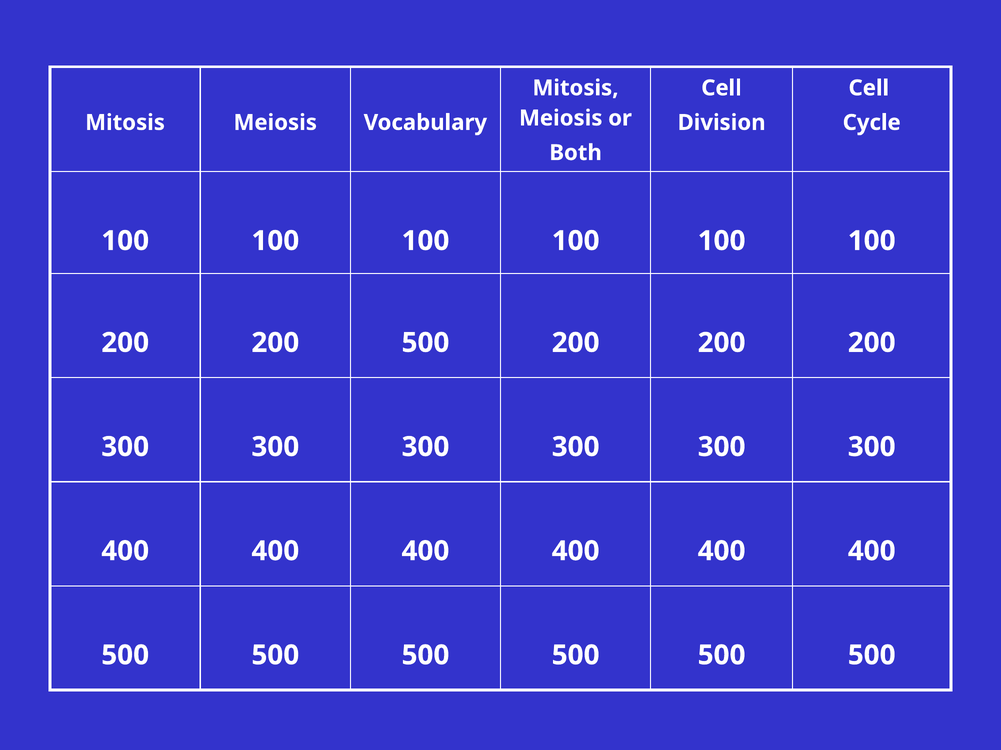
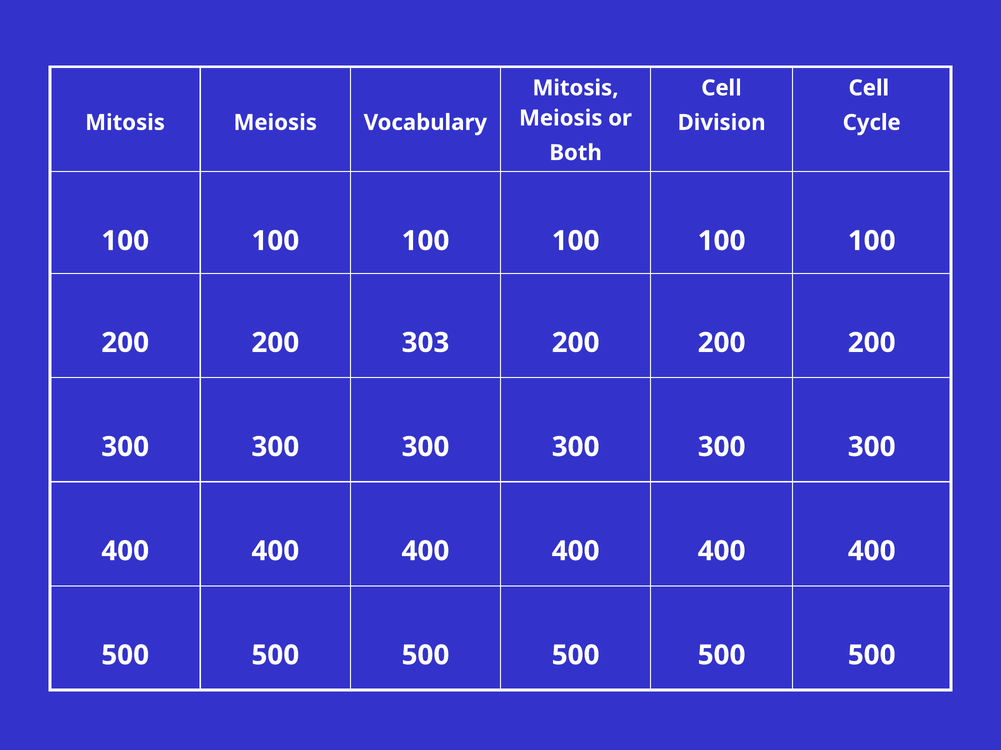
200 500: 500 -> 303
